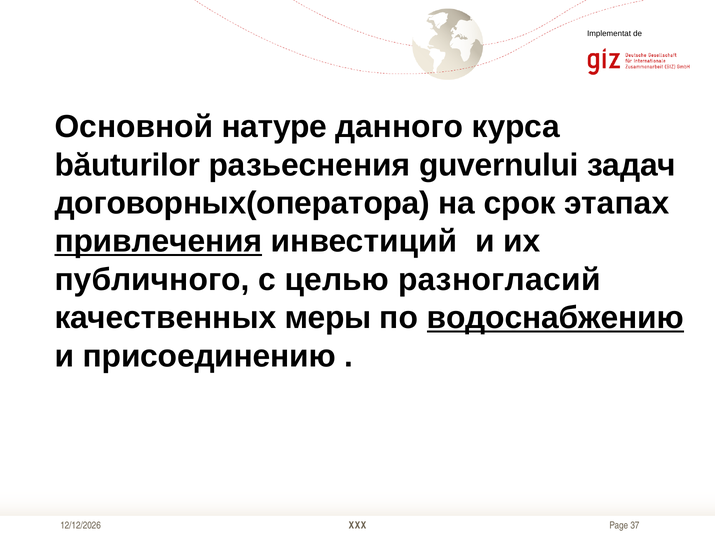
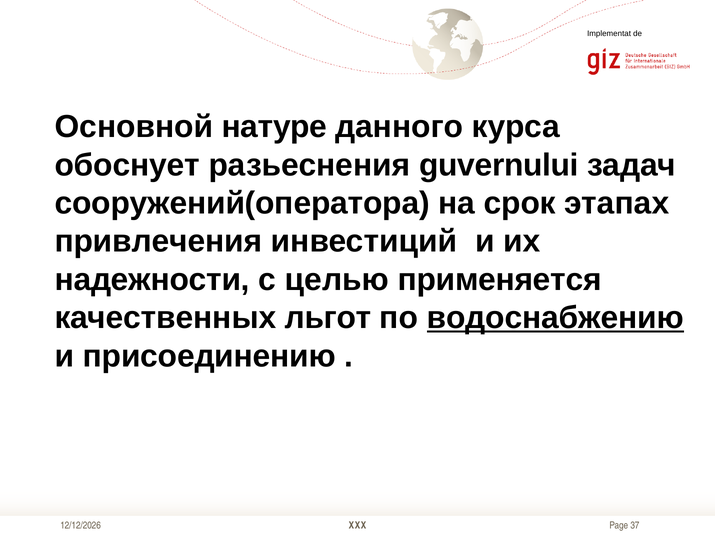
băuturilor: băuturilor -> обоснует
договорных(оператора: договорных(оператора -> сооружений(оператора
привлечения underline: present -> none
публичного: публичного -> надежности
разногласий: разногласий -> применяется
меры: меры -> льгот
